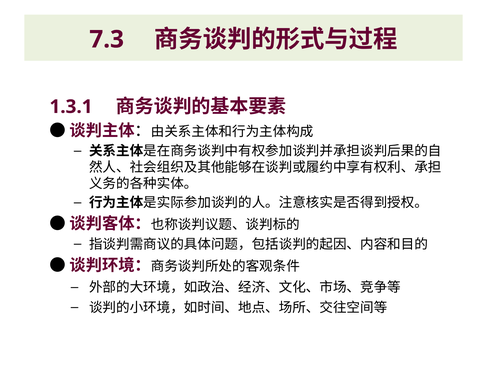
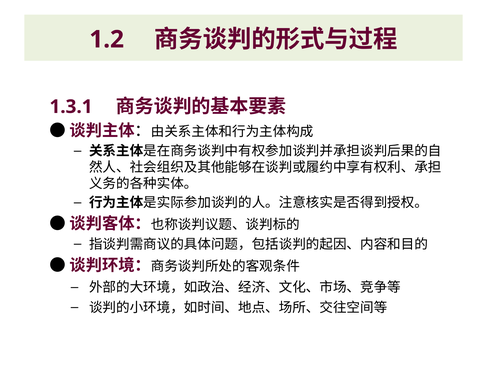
7.3: 7.3 -> 1.2
